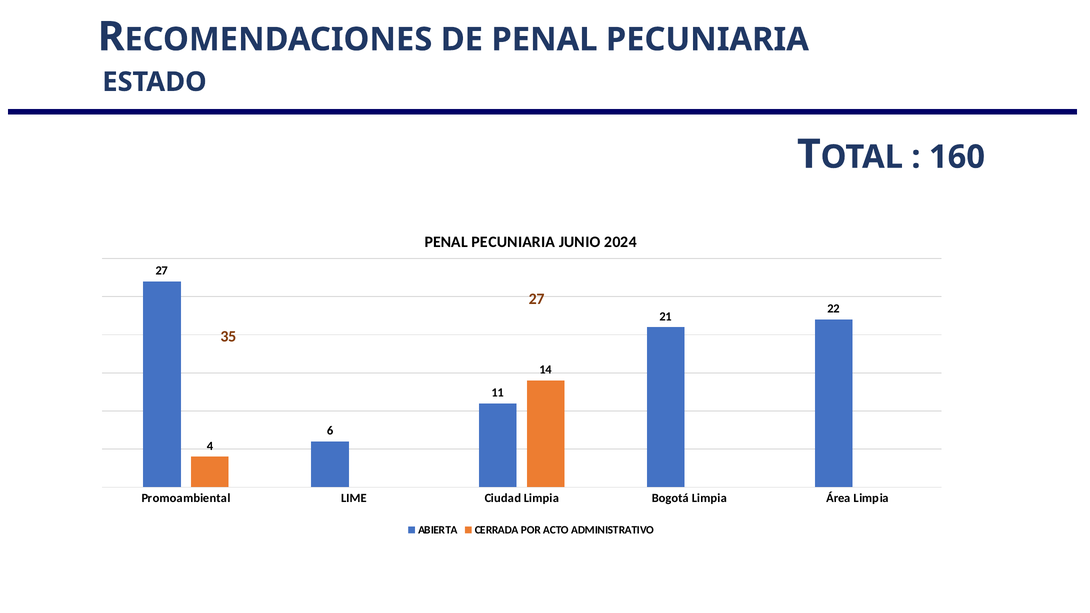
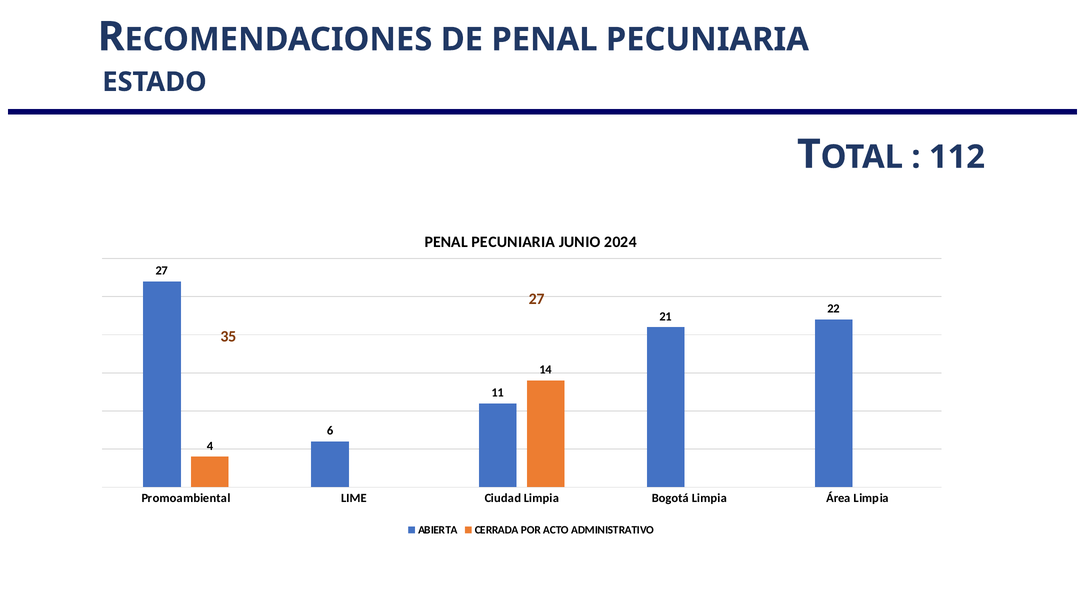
160: 160 -> 112
